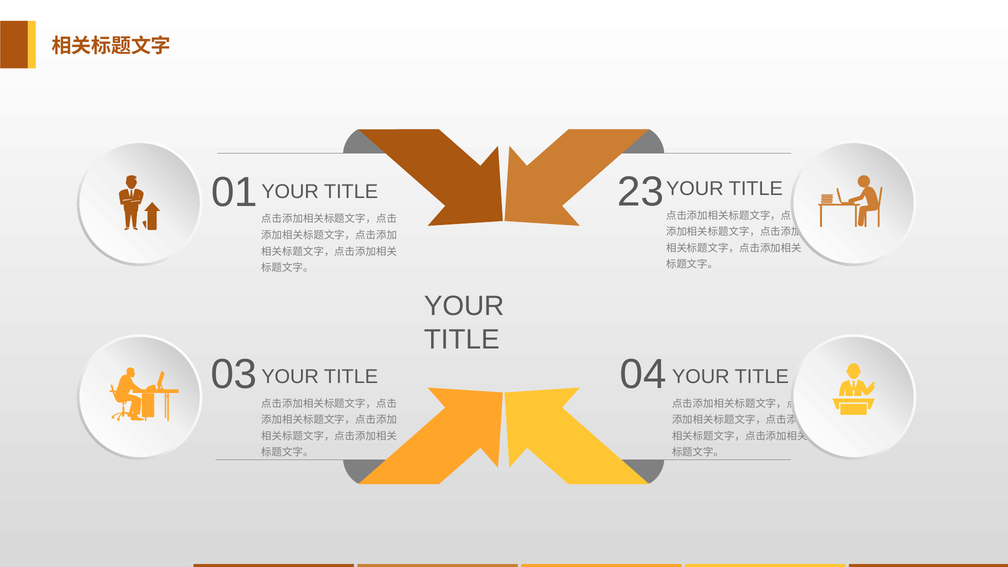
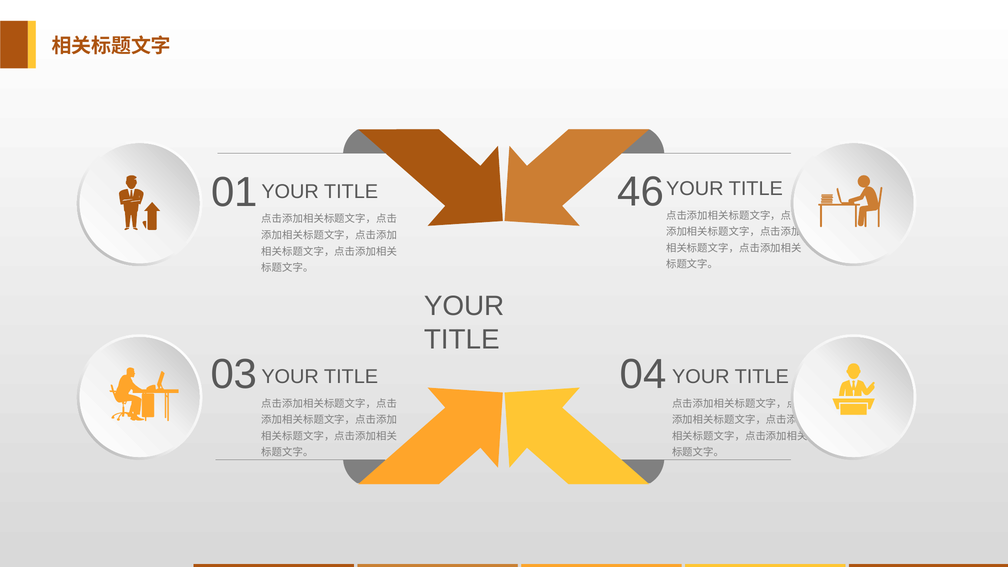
23: 23 -> 46
